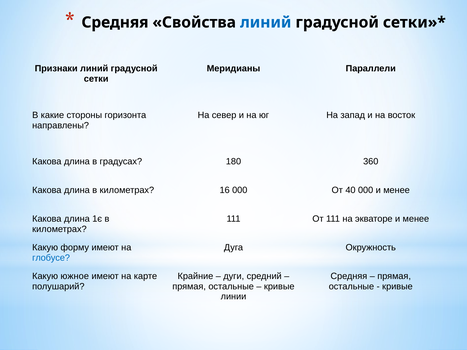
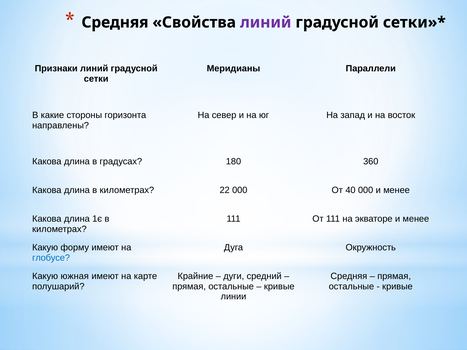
линий at (266, 22) colour: blue -> purple
16: 16 -> 22
южное: южное -> южная
